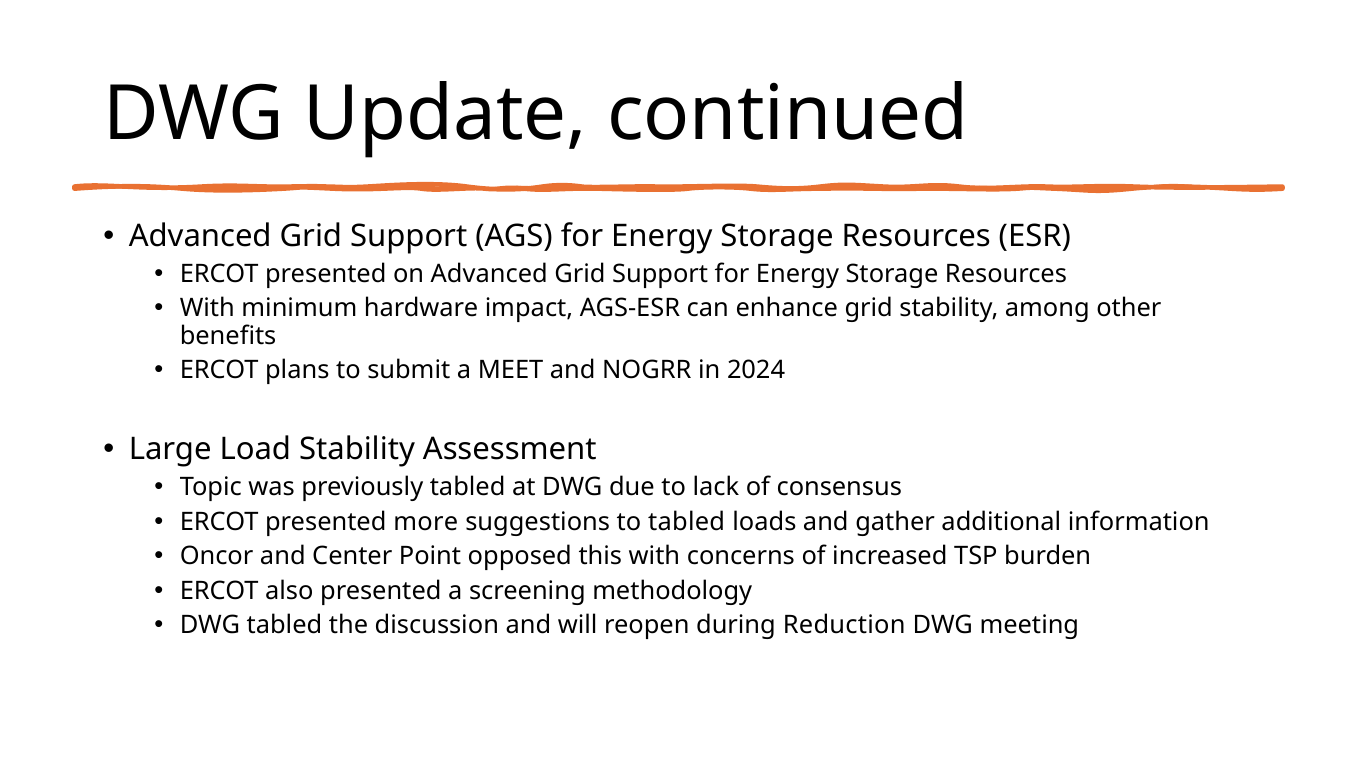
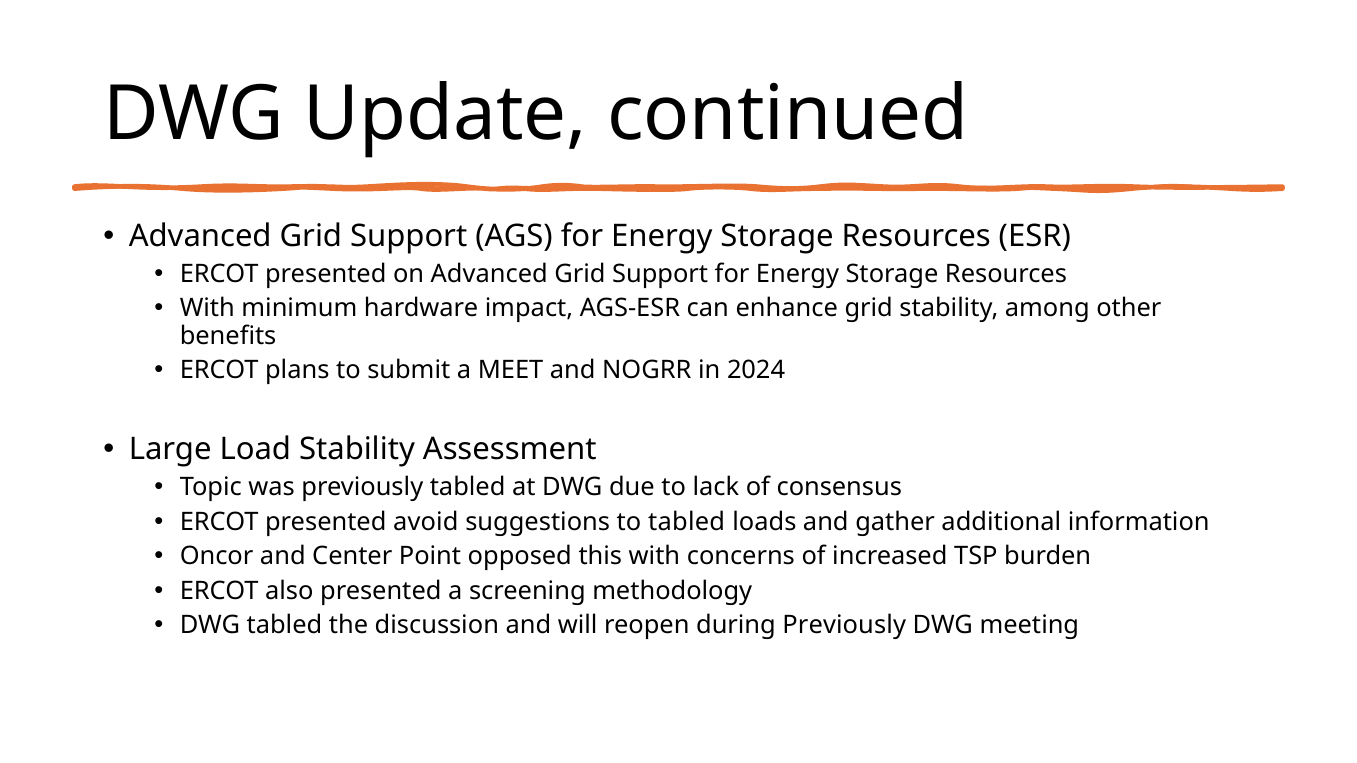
more: more -> avoid
during Reduction: Reduction -> Previously
